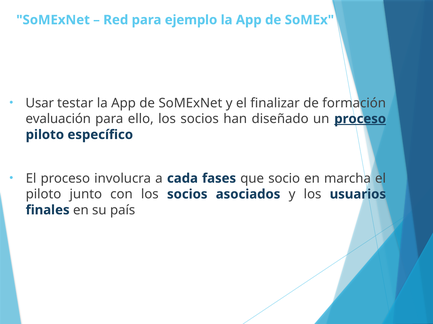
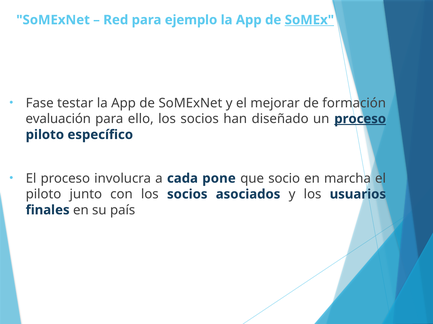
SoMEx underline: none -> present
Usar: Usar -> Fase
finalizar: finalizar -> mejorar
fases: fases -> pone
